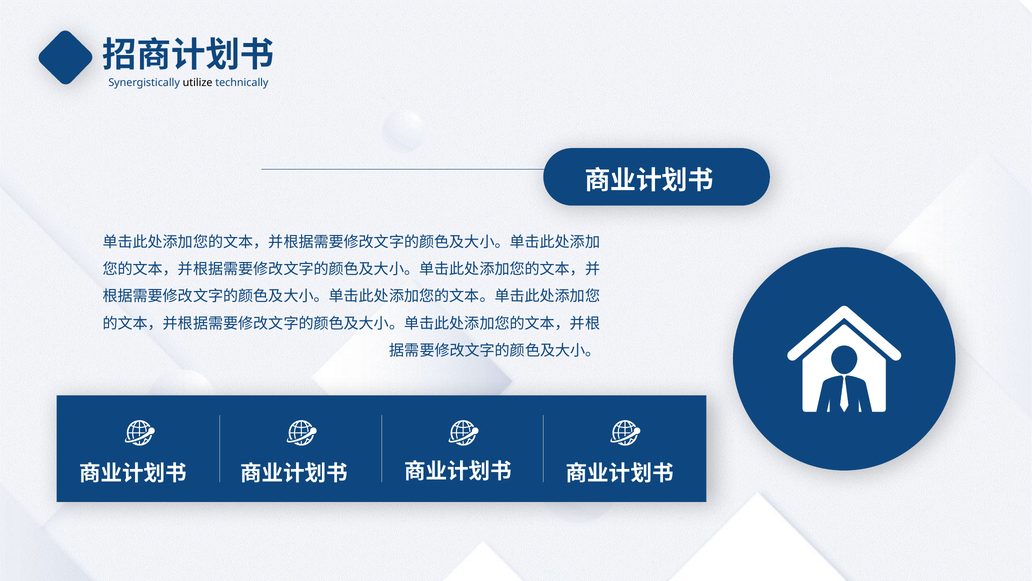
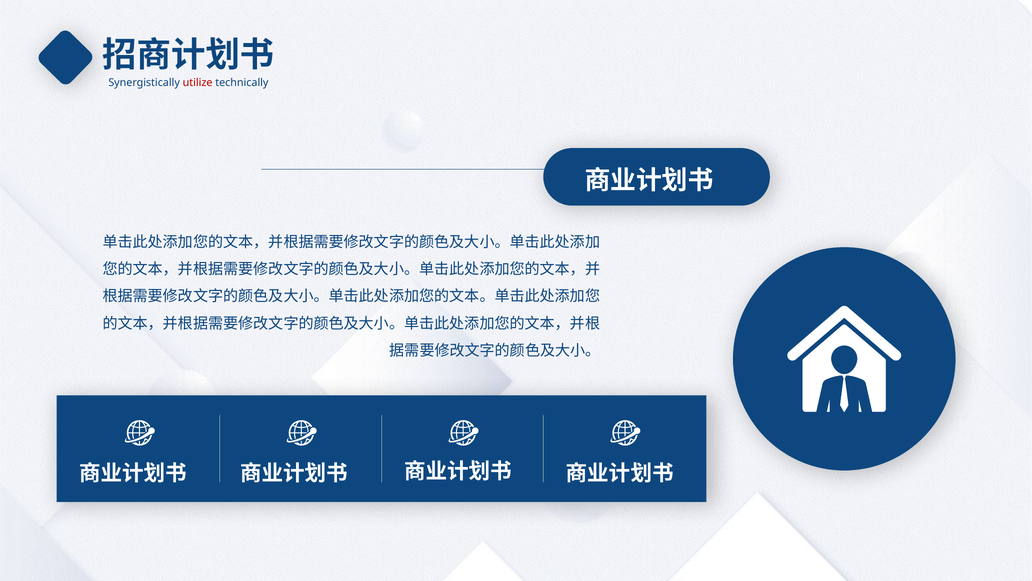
utilize colour: black -> red
